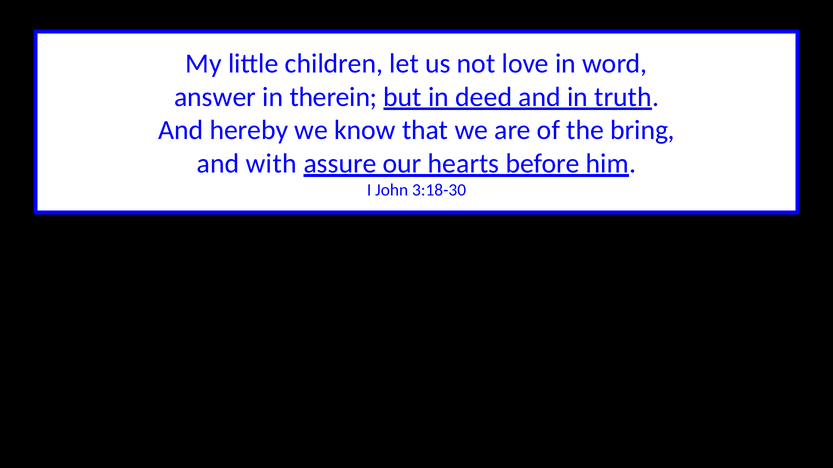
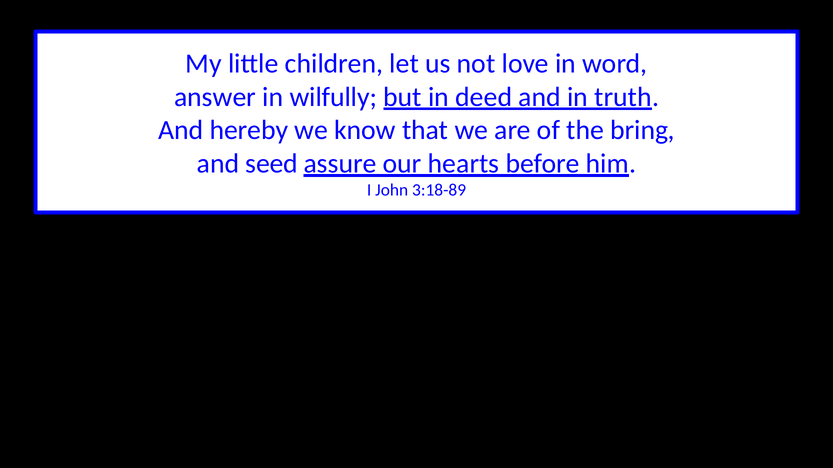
therein: therein -> wilfully
with: with -> seed
3:18-30: 3:18-30 -> 3:18-89
